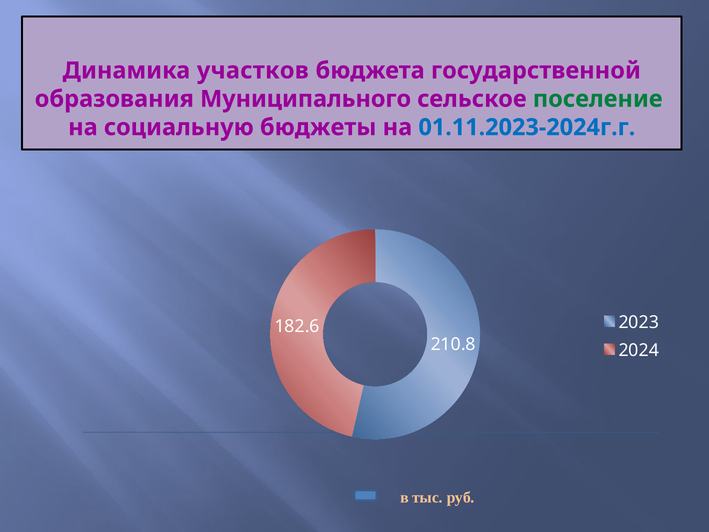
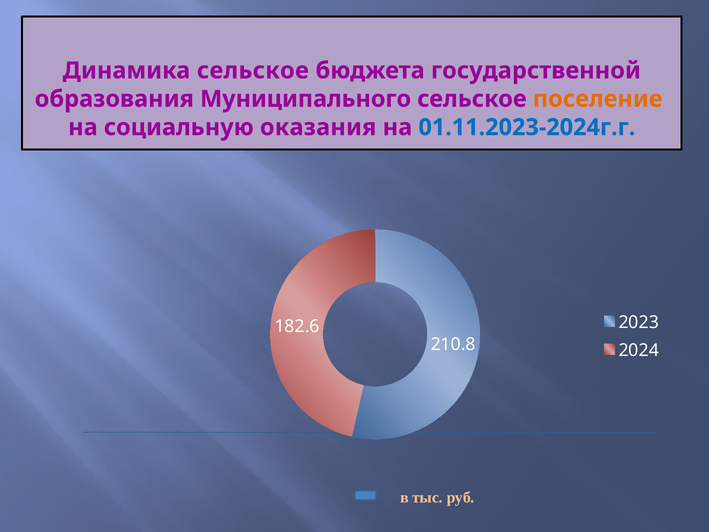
Динамика участков: участков -> сельское
поселение colour: green -> orange
бюджеты: бюджеты -> оказания
